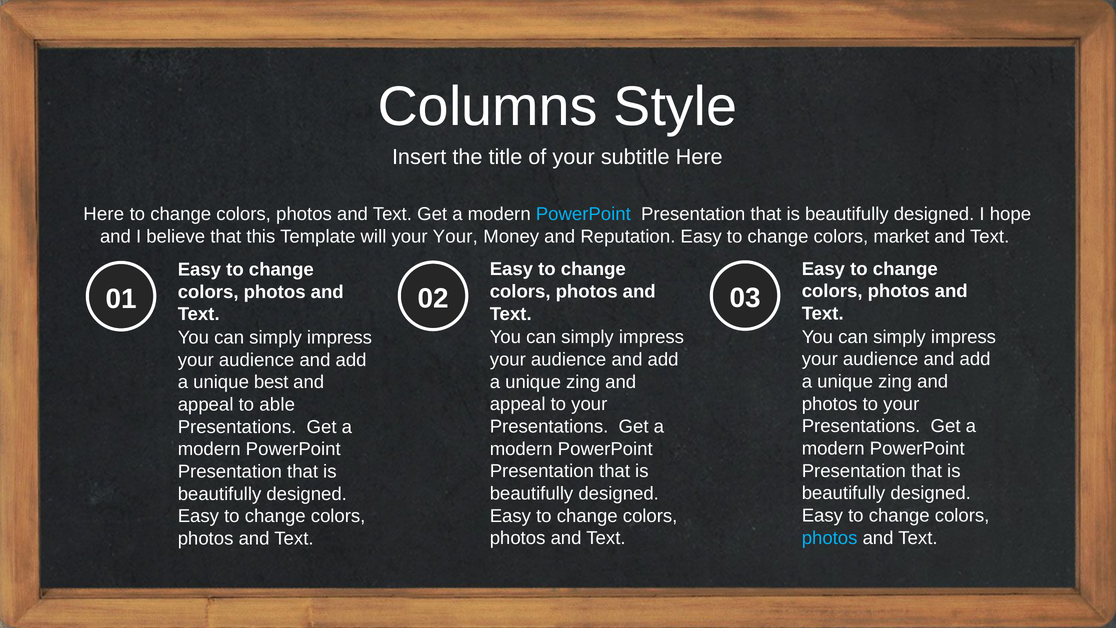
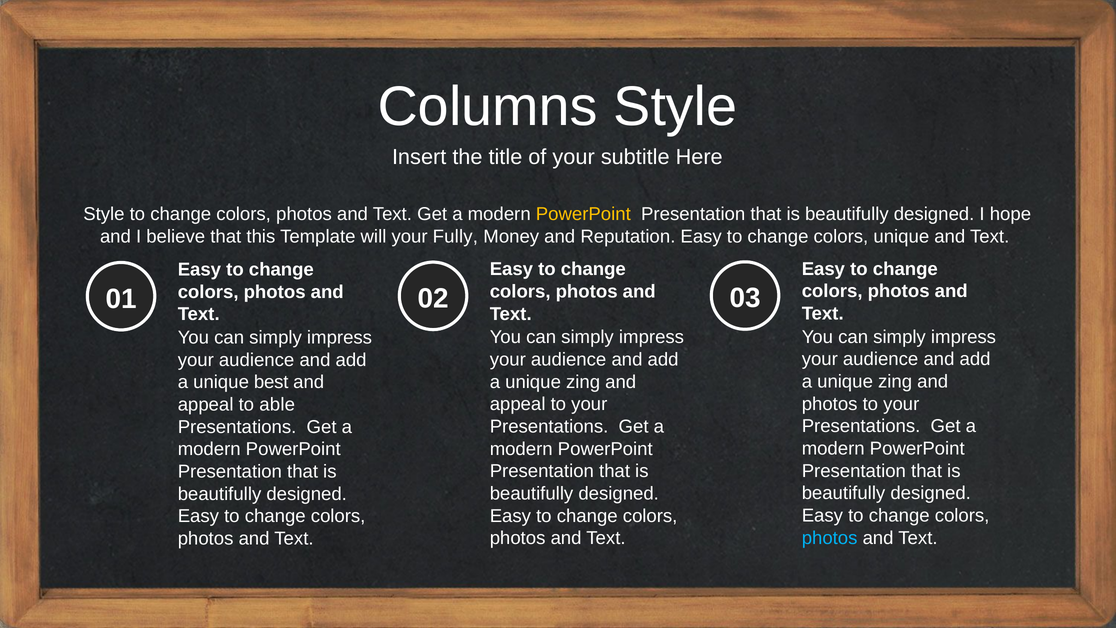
Here at (104, 214): Here -> Style
PowerPoint at (583, 214) colour: light blue -> yellow
your Your: Your -> Fully
colors market: market -> unique
